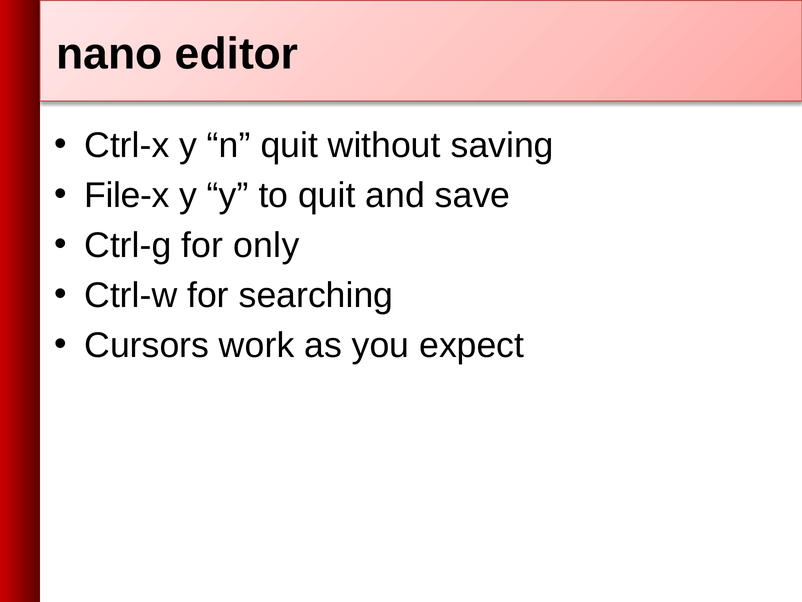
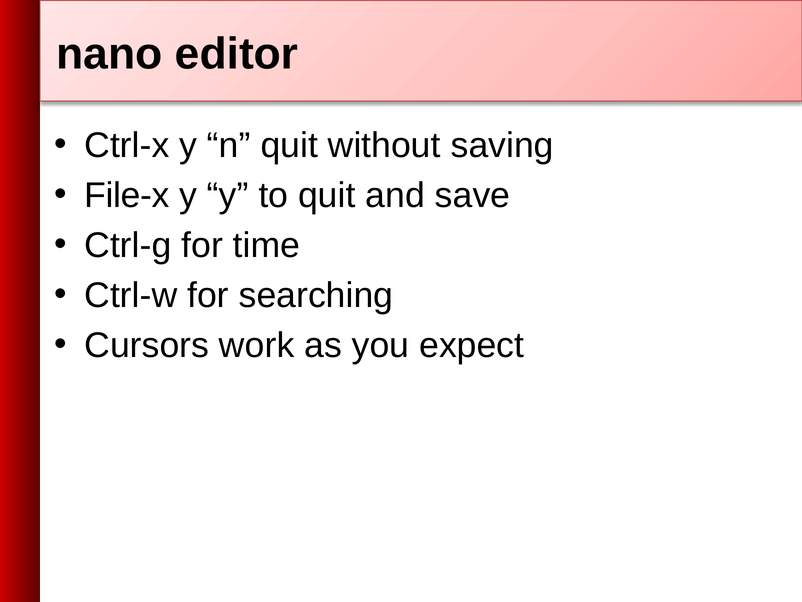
only: only -> time
